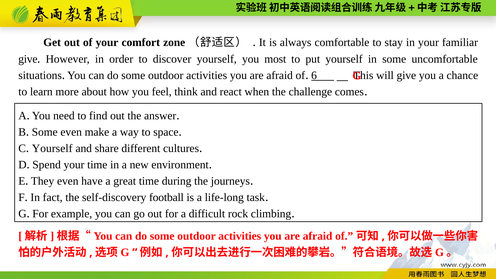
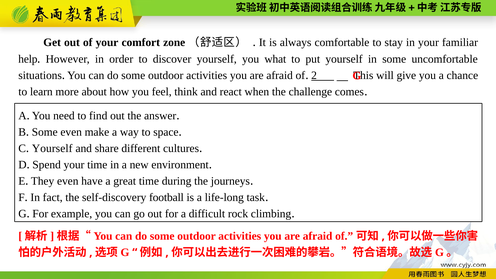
give at (28, 59): give -> help
most: most -> what
6: 6 -> 2
